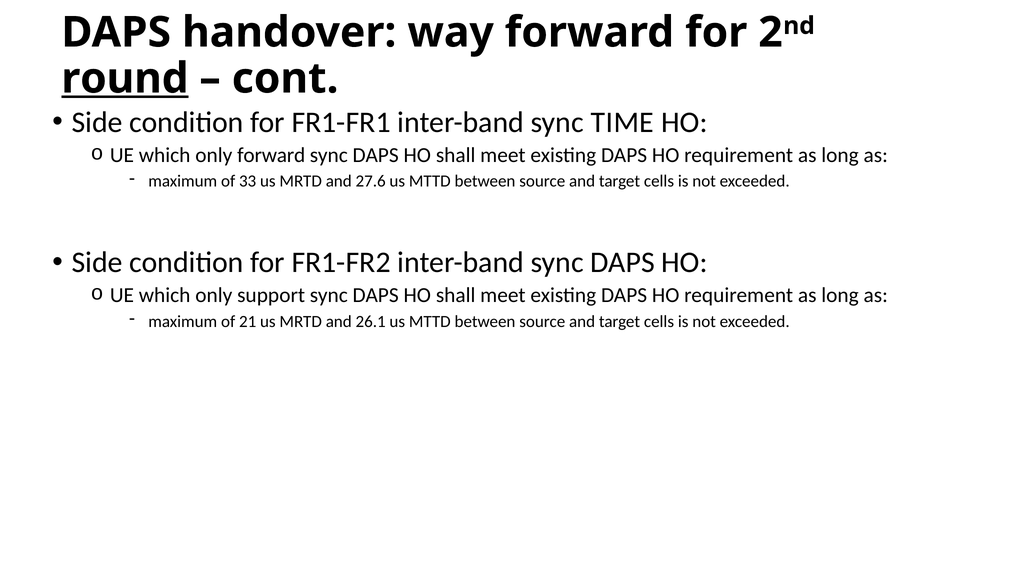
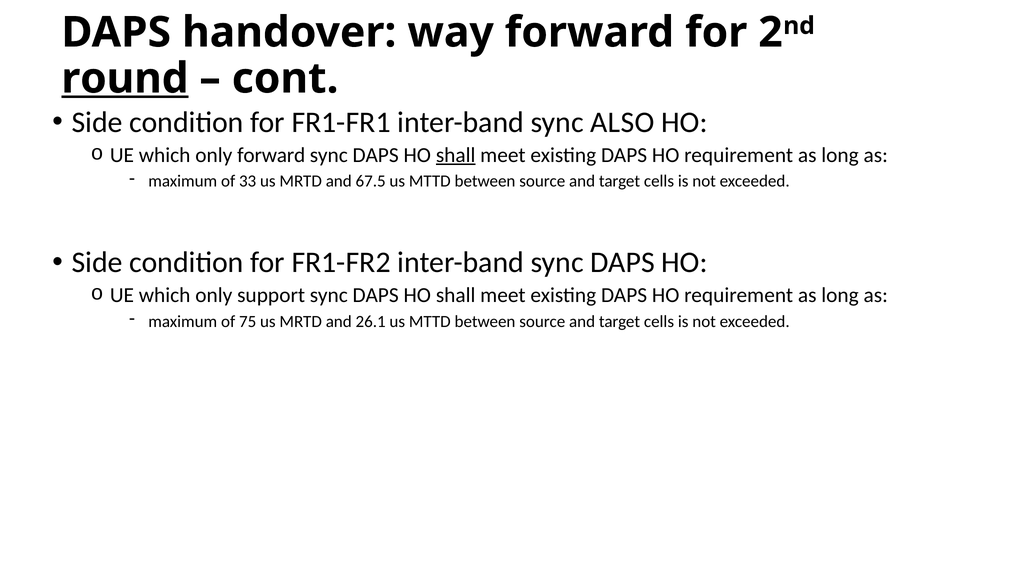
TIME: TIME -> ALSO
shall at (456, 155) underline: none -> present
27.6: 27.6 -> 67.5
21: 21 -> 75
